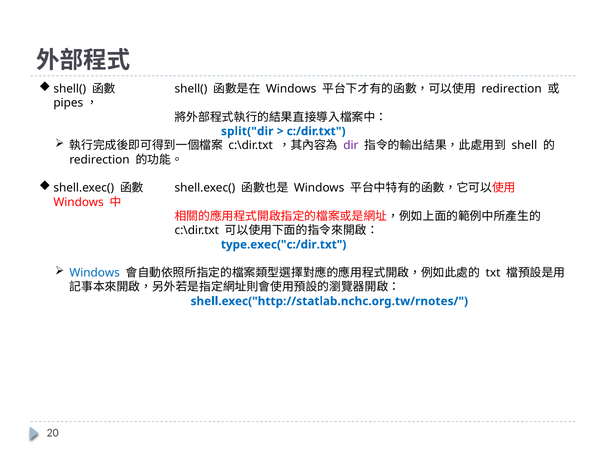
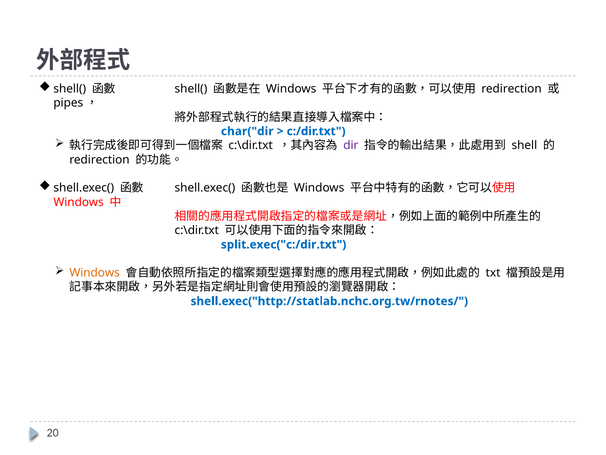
split("dir: split("dir -> char("dir
type.exec("c:/dir.txt: type.exec("c:/dir.txt -> split.exec("c:/dir.txt
Windows at (95, 273) colour: blue -> orange
